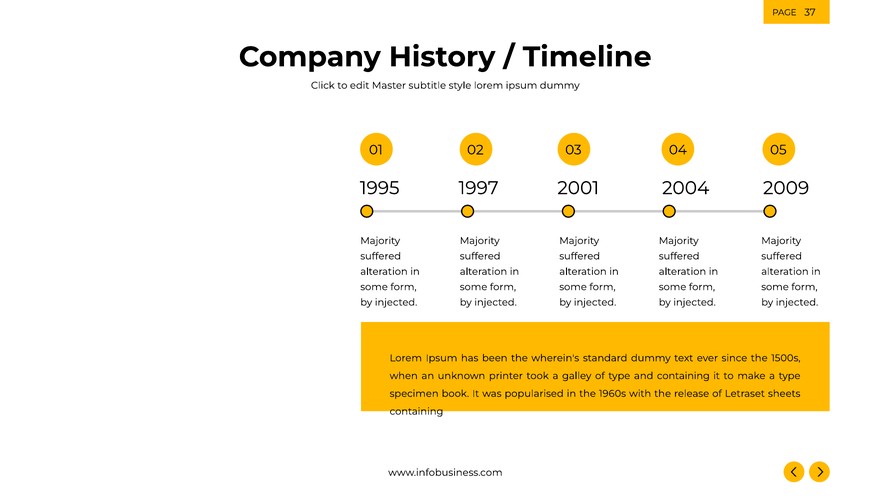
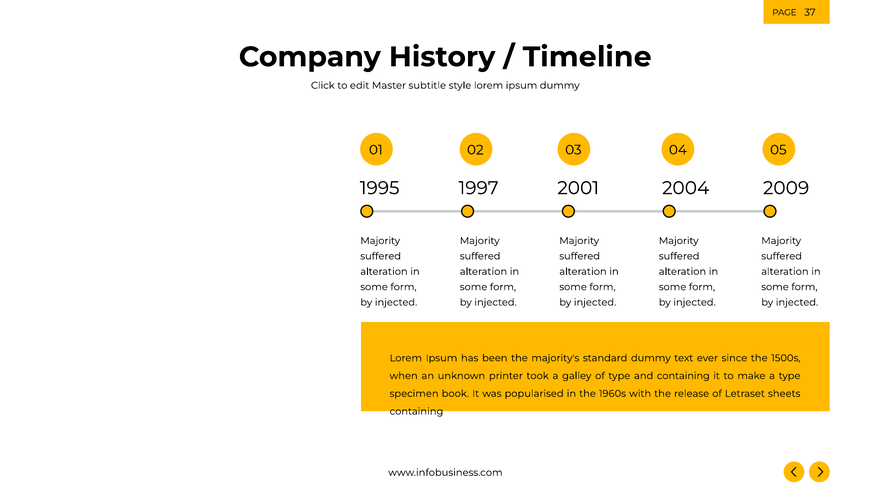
wherein's: wherein's -> majority's
